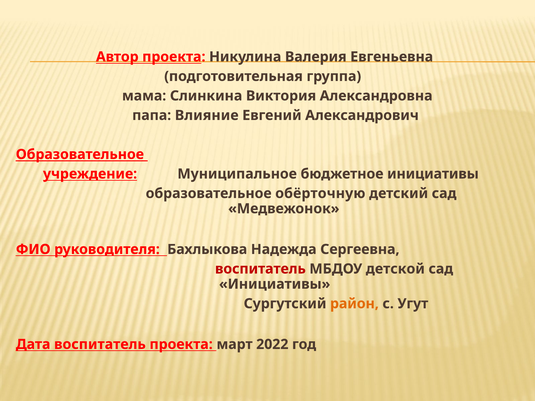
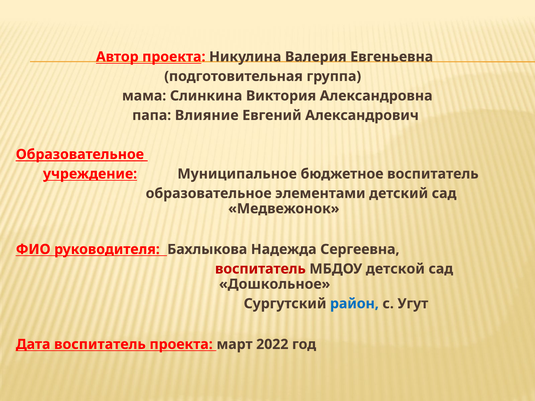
бюджетное инициативы: инициативы -> воспитатель
обёрточную: обёрточную -> элементами
Инициативы at (275, 284): Инициативы -> Дошкольное
район colour: orange -> blue
